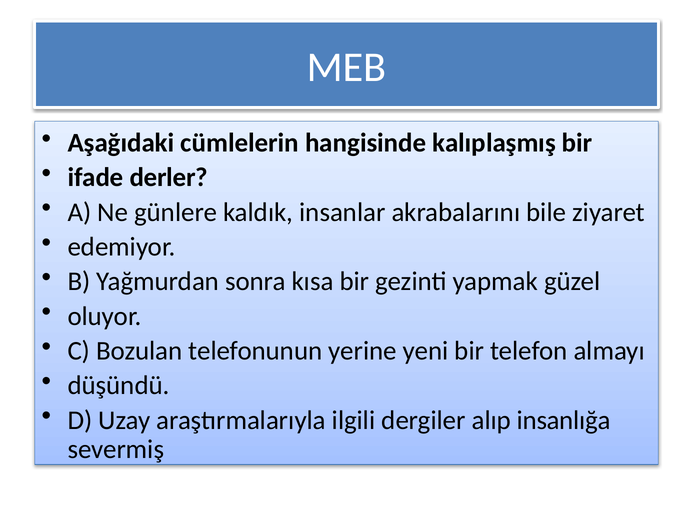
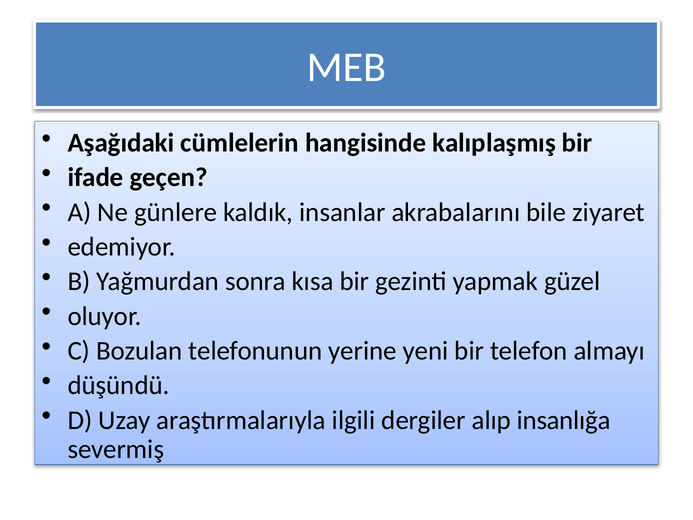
derler: derler -> geçen
